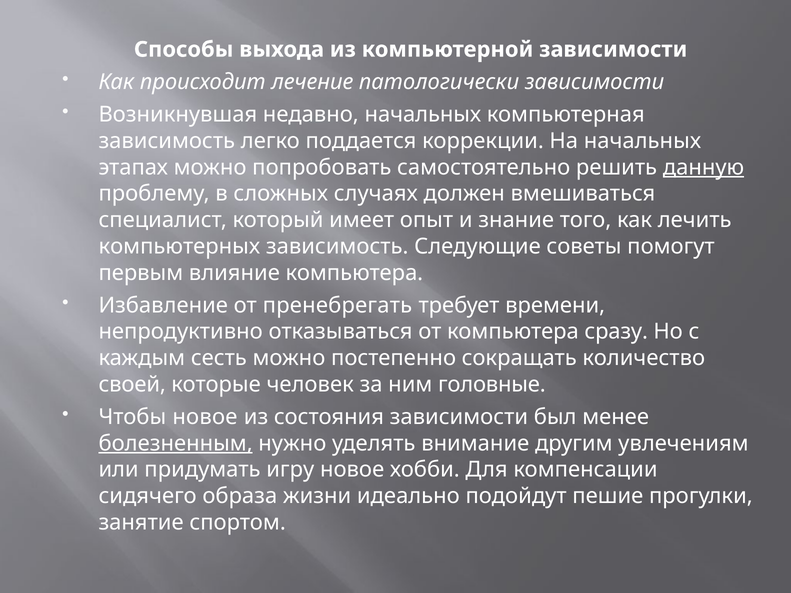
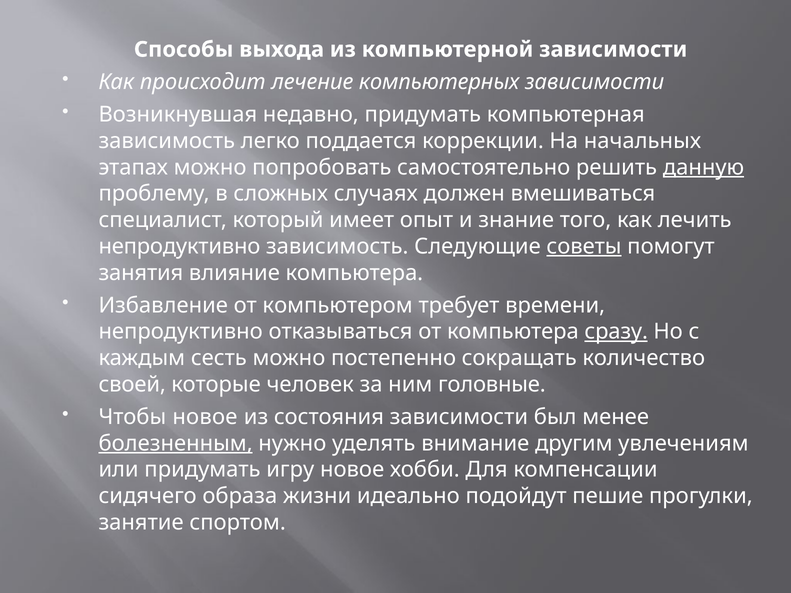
патологически: патологически -> компьютерных
недавно начальных: начальных -> придумать
компьютерных at (179, 246): компьютерных -> непродуктивно
советы underline: none -> present
первым: первым -> занятия
пренебрегать: пренебрегать -> компьютером
сразу underline: none -> present
